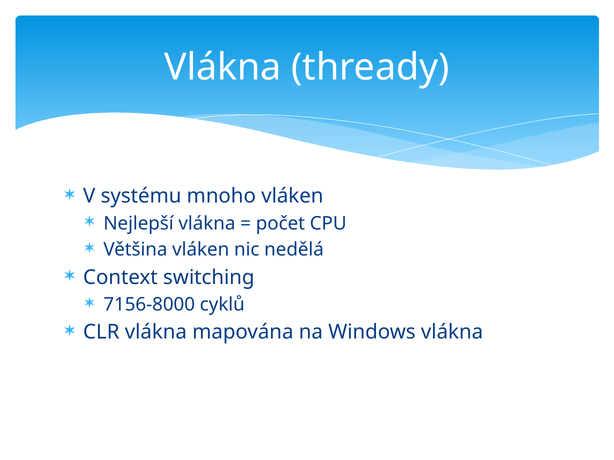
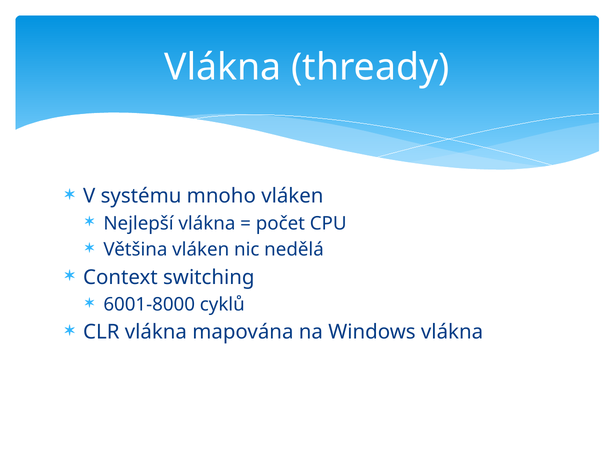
7156-8000: 7156-8000 -> 6001-8000
